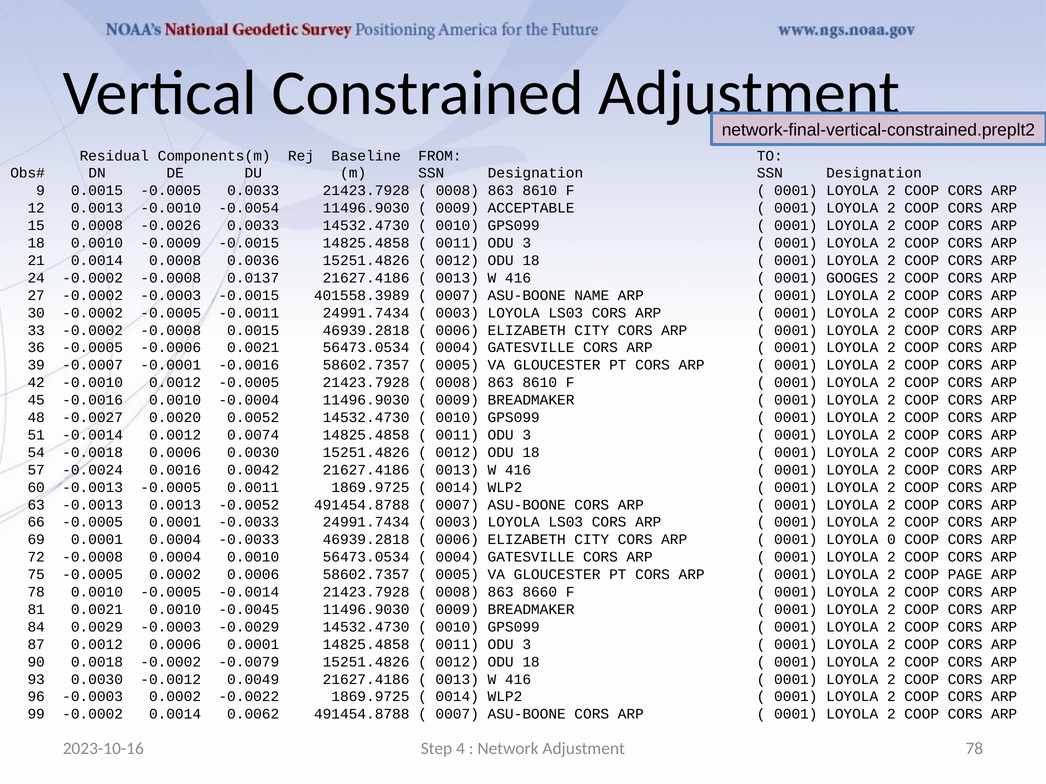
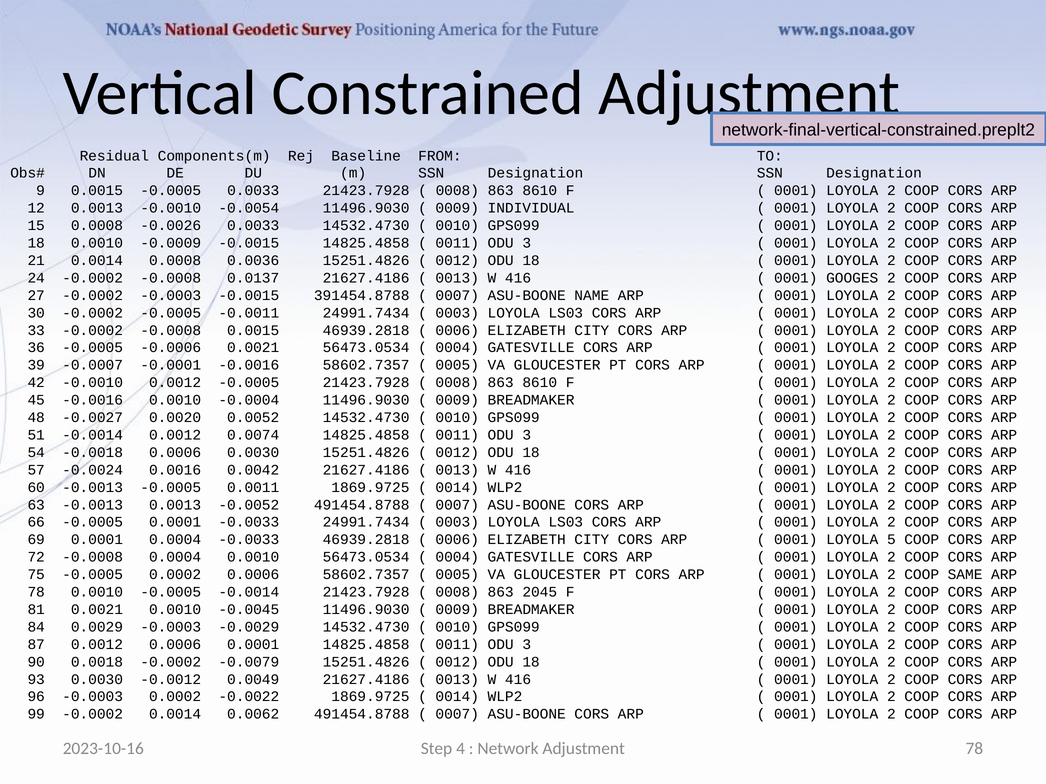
ACCEPTABLE: ACCEPTABLE -> INDIVIDUAL
401558.3989: 401558.3989 -> 391454.8788
0: 0 -> 5
PAGE: PAGE -> SAME
8660: 8660 -> 2045
